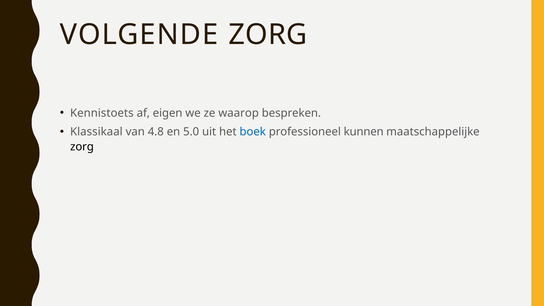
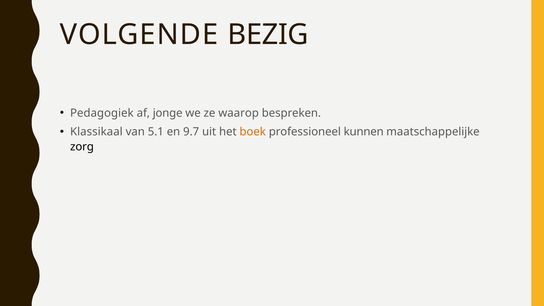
VOLGENDE ZORG: ZORG -> BEZIG
Kennistoets: Kennistoets -> Pedagogiek
eigen: eigen -> jonge
4.8: 4.8 -> 5.1
5.0: 5.0 -> 9.7
boek colour: blue -> orange
